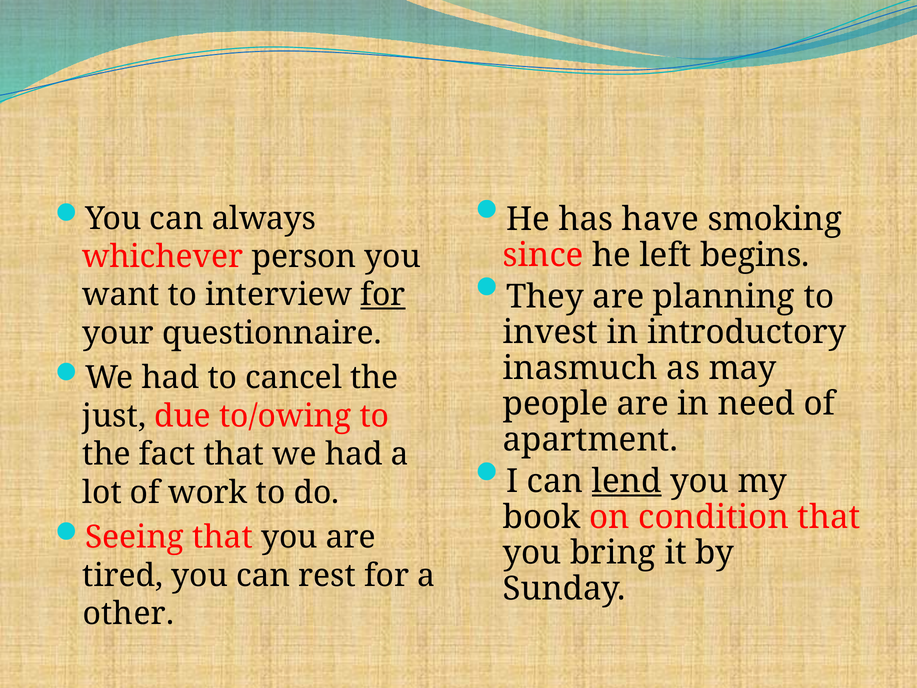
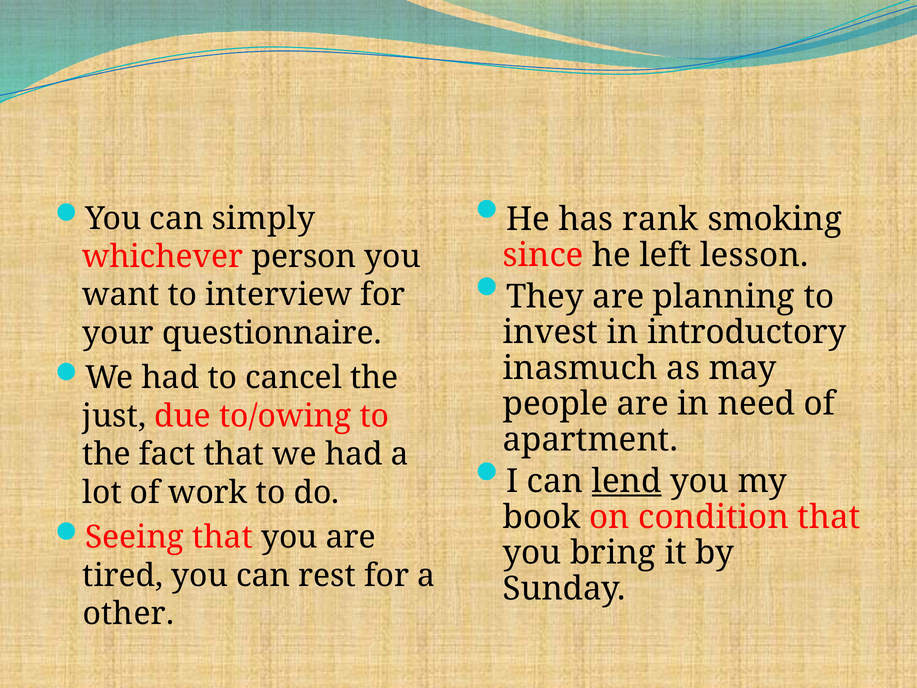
have: have -> rank
always: always -> simply
begins: begins -> lesson
for at (383, 295) underline: present -> none
